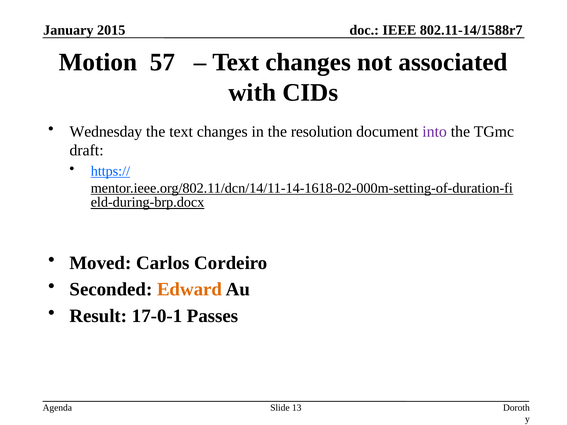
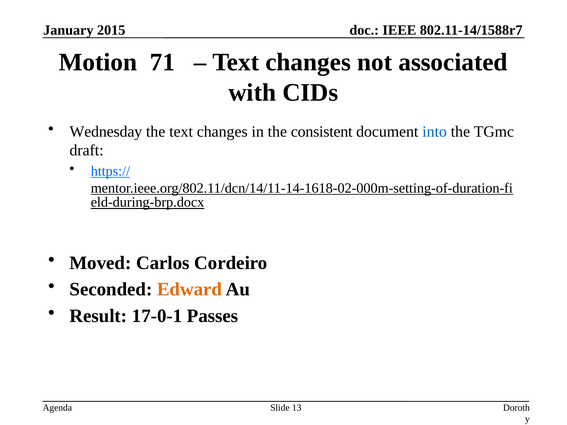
57: 57 -> 71
resolution: resolution -> consistent
into colour: purple -> blue
